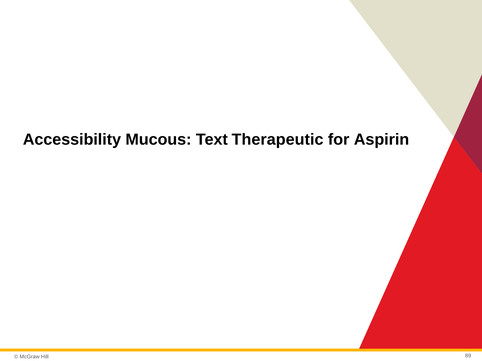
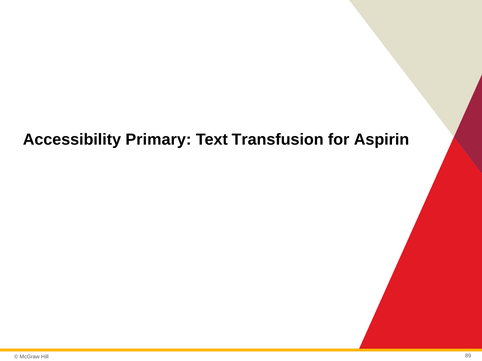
Mucous: Mucous -> Primary
Therapeutic: Therapeutic -> Transfusion
